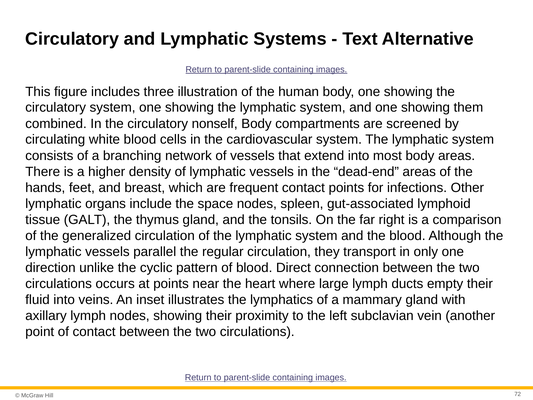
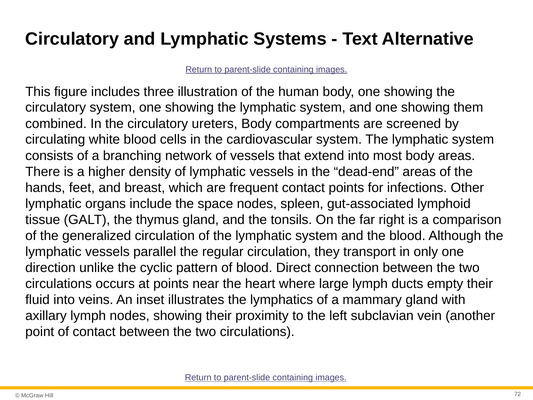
nonself: nonself -> ureters
